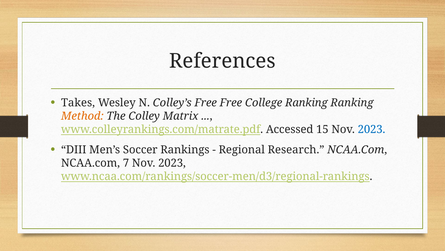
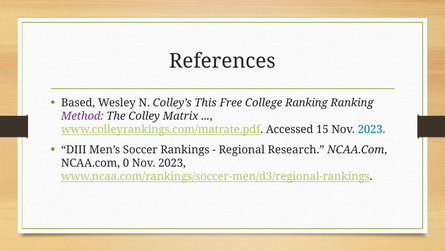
Takes: Takes -> Based
Colley’s Free: Free -> This
Method colour: orange -> purple
7: 7 -> 0
